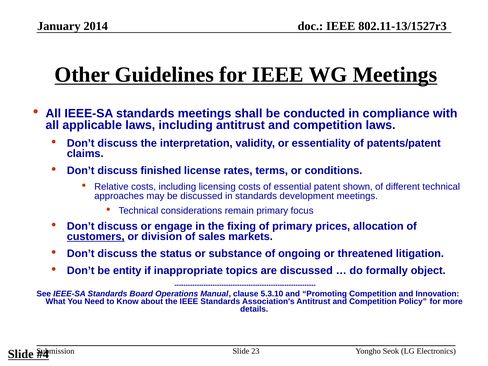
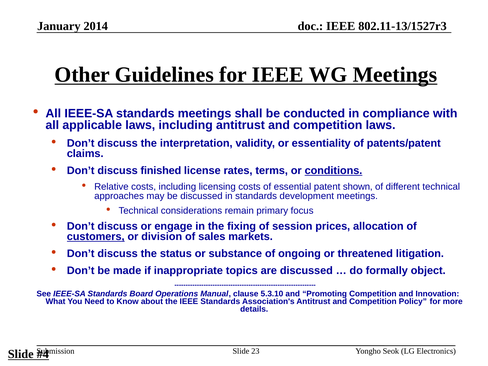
conditions underline: none -> present
of primary: primary -> session
entity: entity -> made
